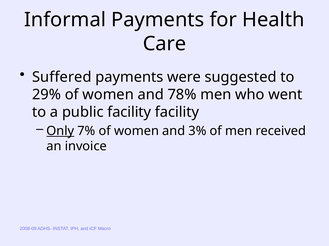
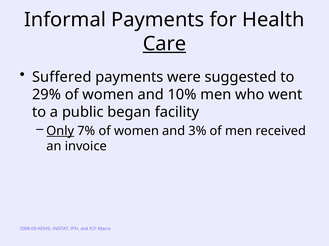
Care underline: none -> present
78%: 78% -> 10%
public facility: facility -> began
